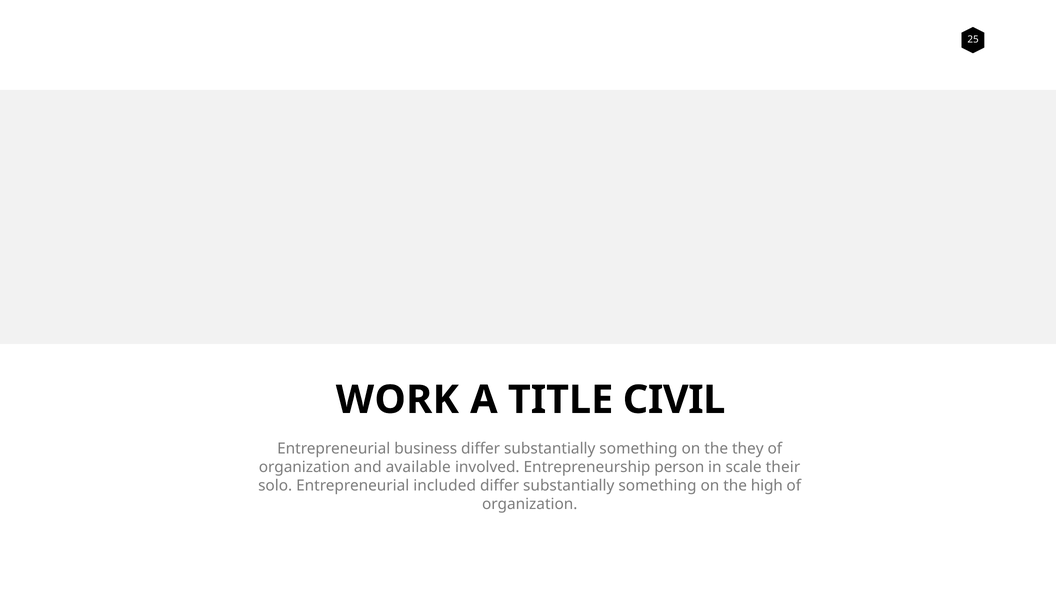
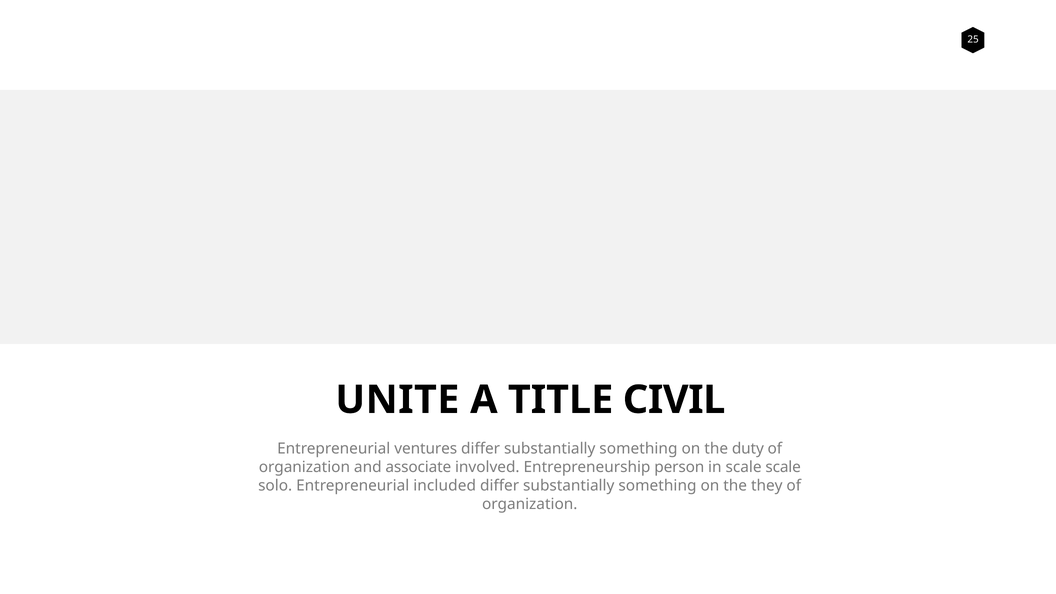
WORK: WORK -> UNITE
business: business -> ventures
they: they -> duty
available: available -> associate
scale their: their -> scale
high: high -> they
